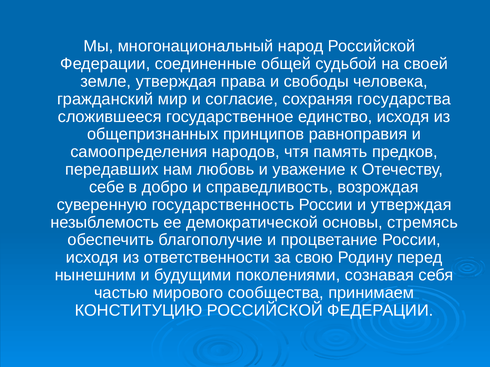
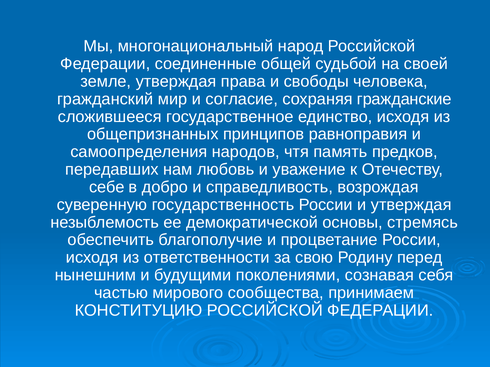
государства: государства -> гражданские
